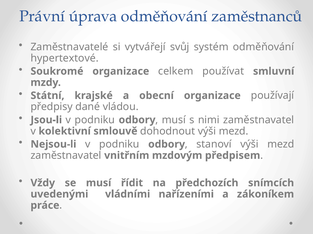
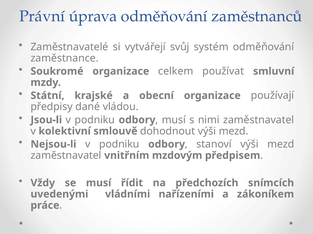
hypertextové: hypertextové -> zaměstnance
